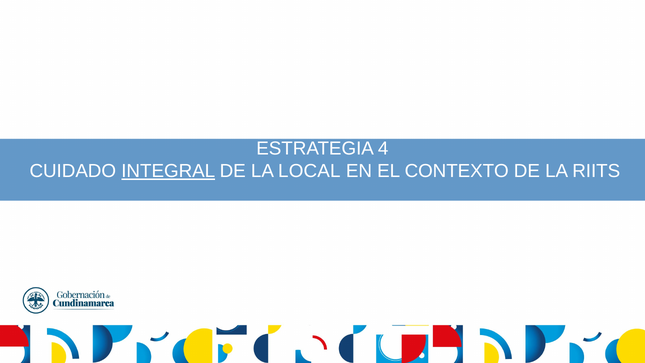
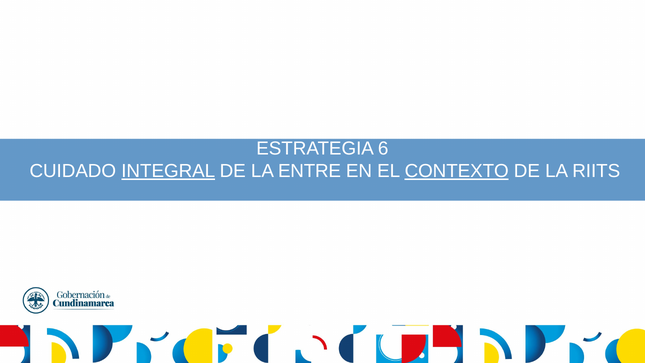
4: 4 -> 6
LOCAL: LOCAL -> ENTRE
CONTEXTO underline: none -> present
